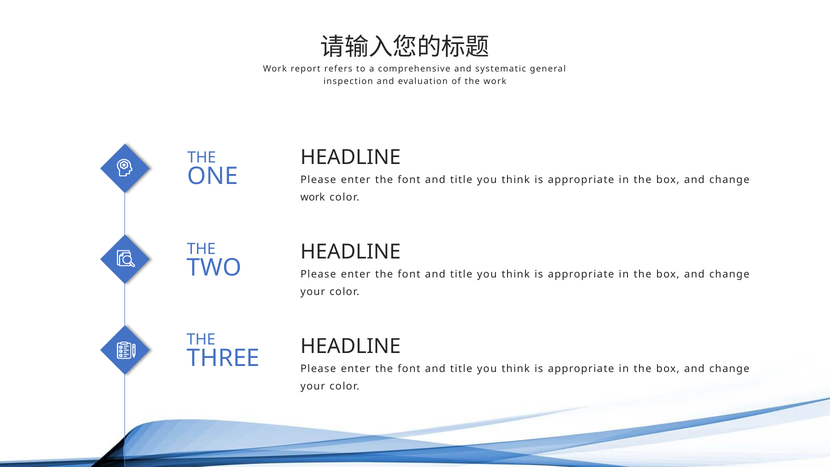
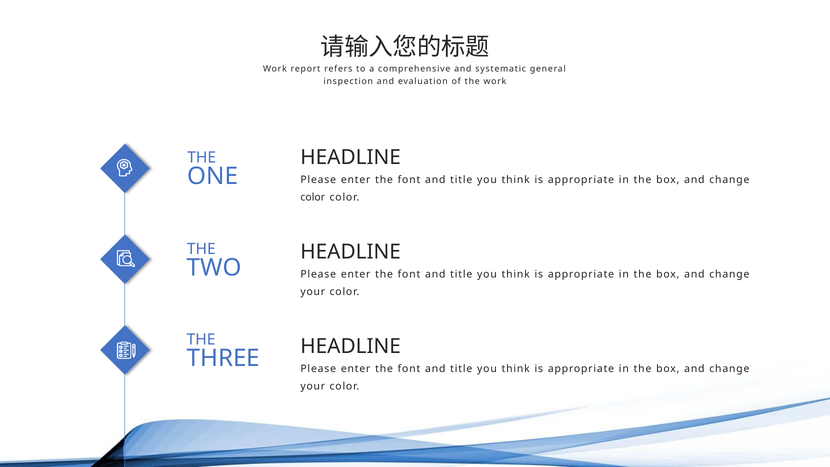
work at (313, 197): work -> color
